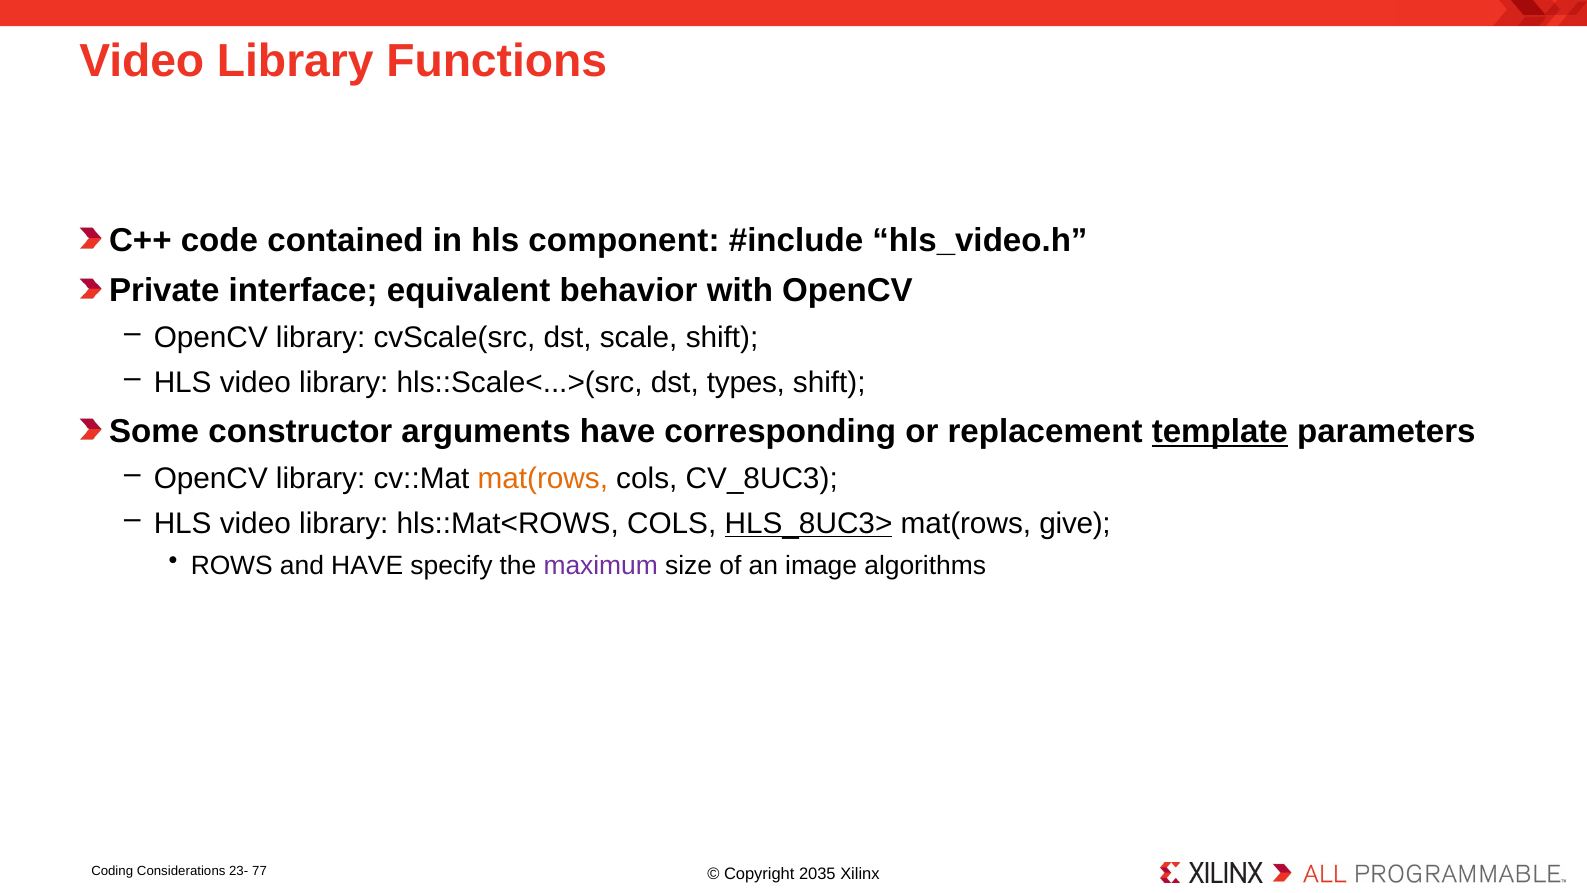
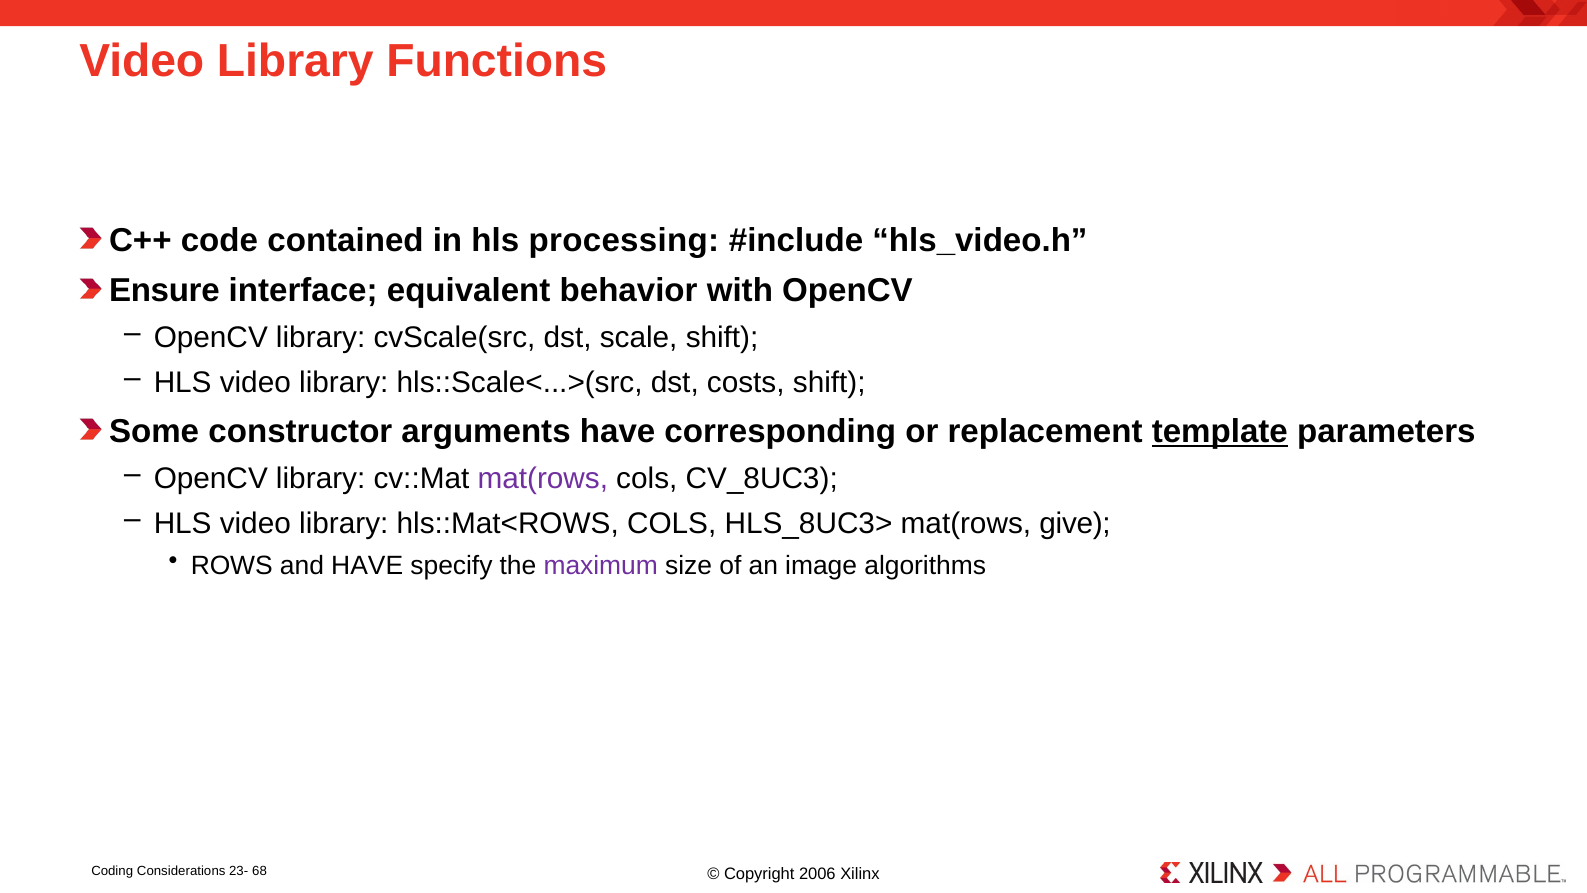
component: component -> processing
Private: Private -> Ensure
types: types -> costs
mat(rows at (543, 478) colour: orange -> purple
HLS_8UC3> underline: present -> none
77: 77 -> 68
2035: 2035 -> 2006
